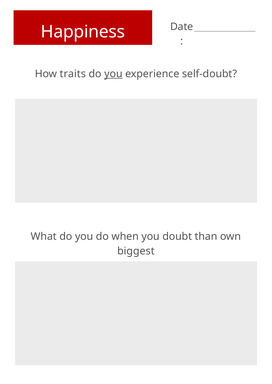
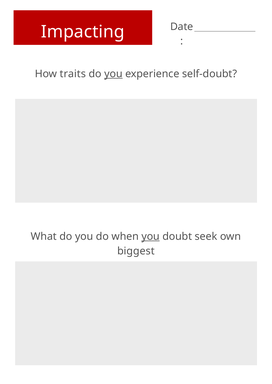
Happiness: Happiness -> Impacting
you at (151, 237) underline: none -> present
than: than -> seek
